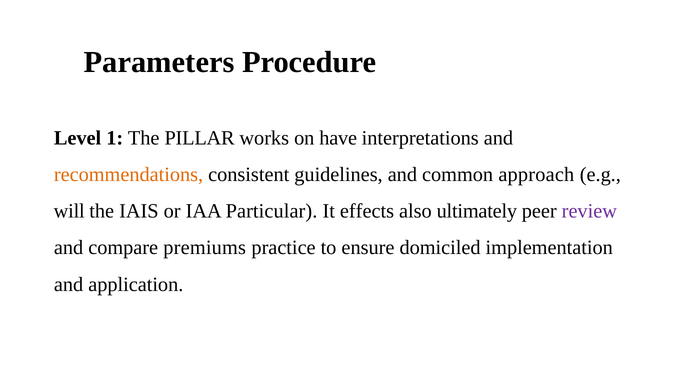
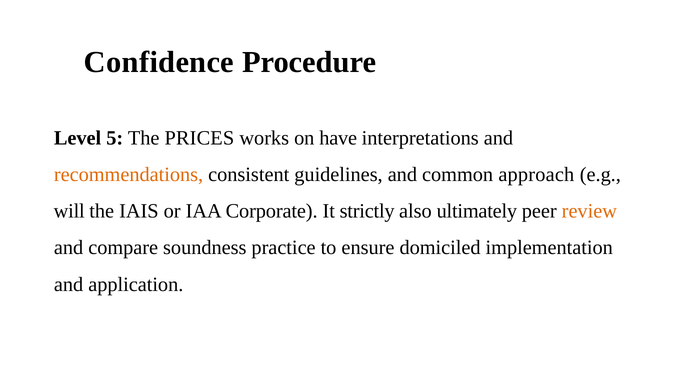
Parameters: Parameters -> Confidence
1: 1 -> 5
PILLAR: PILLAR -> PRICES
Particular: Particular -> Corporate
effects: effects -> strictly
review colour: purple -> orange
premiums: premiums -> soundness
